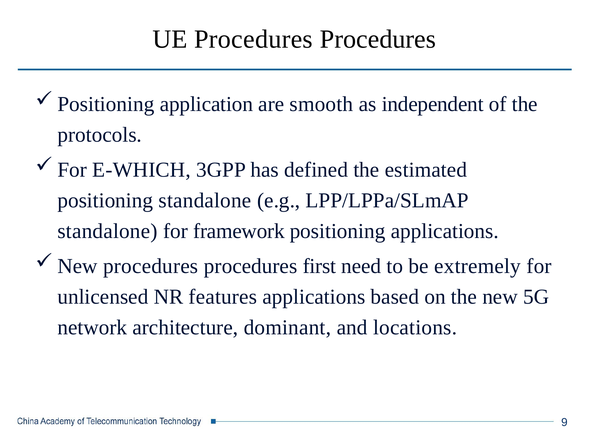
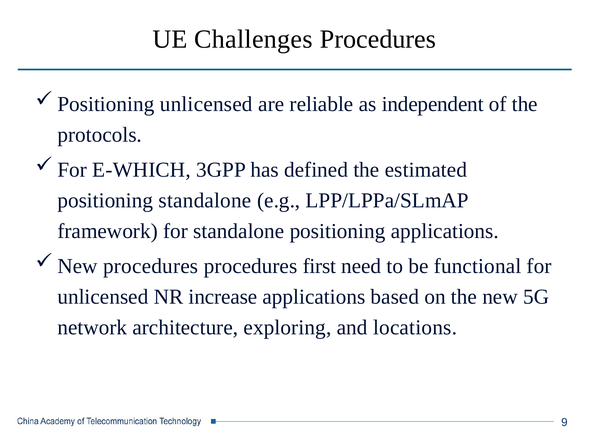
UE Procedures: Procedures -> Challenges
application at (206, 104): application -> unlicensed
smooth: smooth -> reliable
standalone at (108, 231): standalone -> framework
for framework: framework -> standalone
extremely: extremely -> functional
features: features -> increase
dominant: dominant -> exploring
